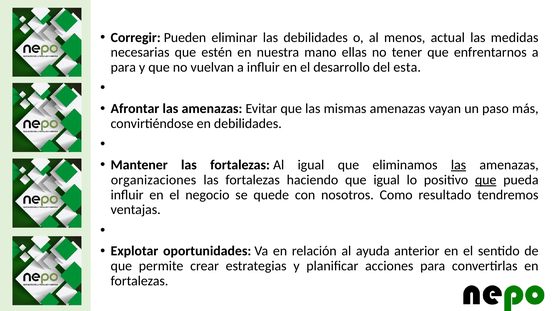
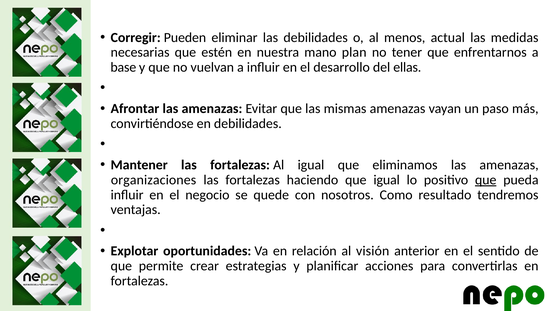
ellas: ellas -> plan
para at (123, 67): para -> base
esta: esta -> ellas
las at (459, 165) underline: present -> none
ayuda: ayuda -> visión
